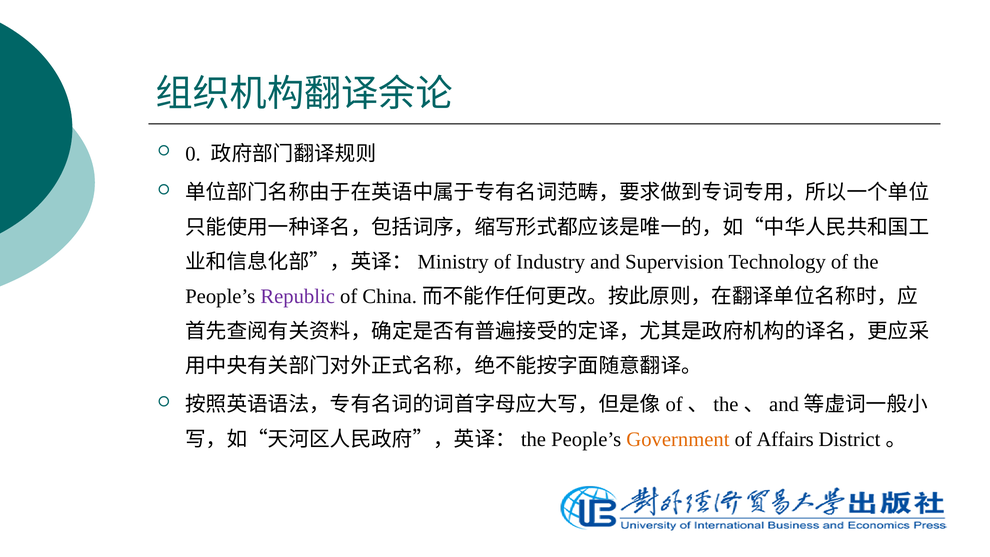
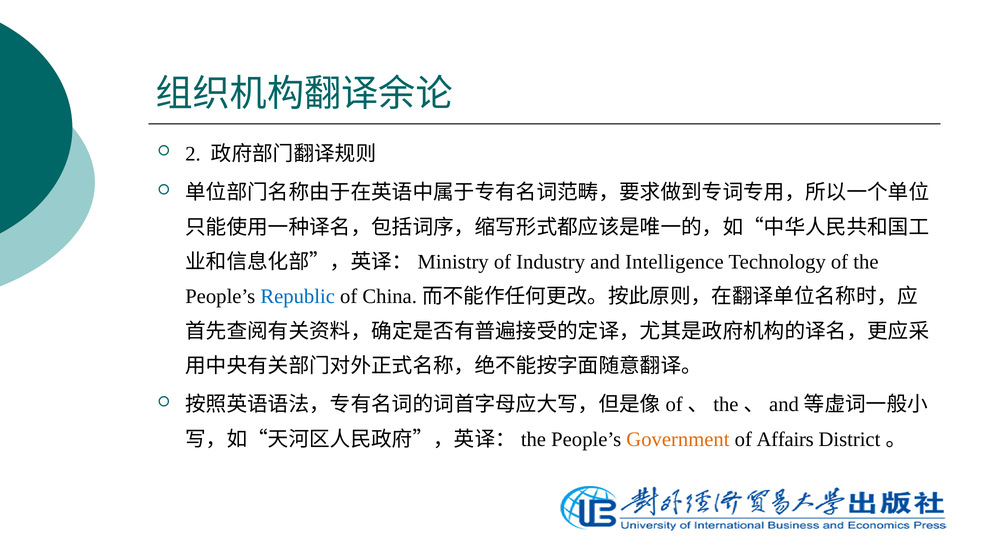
0: 0 -> 2
Supervision: Supervision -> Intelligence
Republic colour: purple -> blue
